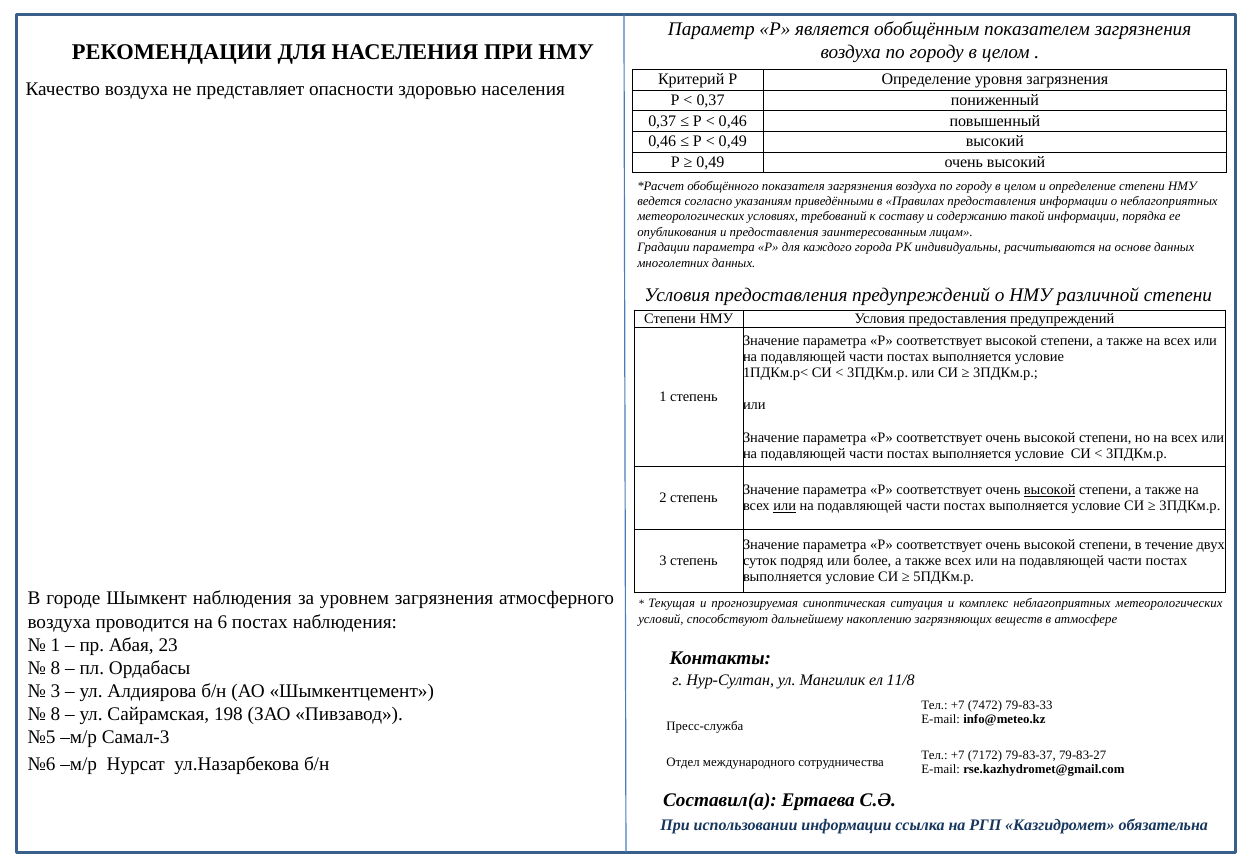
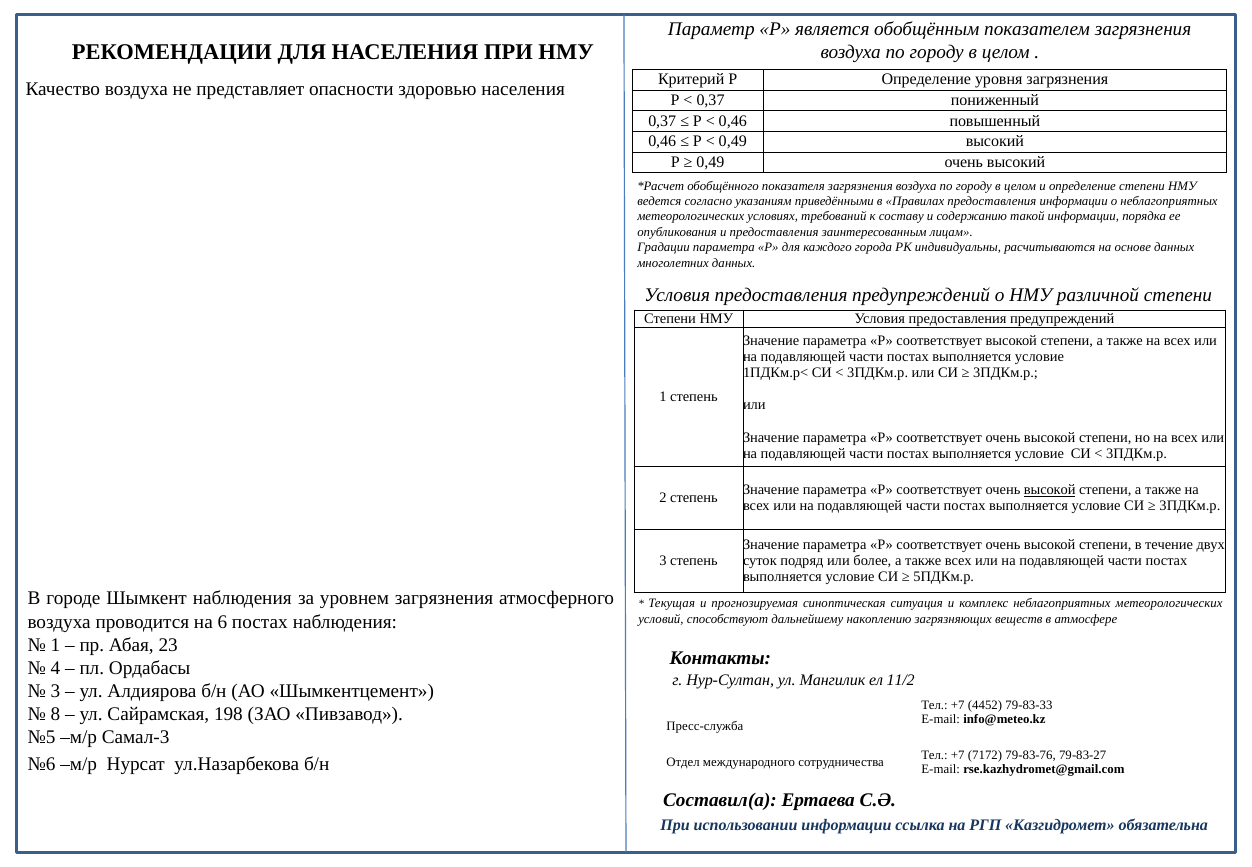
или at (785, 506) underline: present -> none
8 at (56, 668): 8 -> 4
11/8: 11/8 -> 11/2
7472: 7472 -> 4452
79-83-37: 79-83-37 -> 79-83-76
